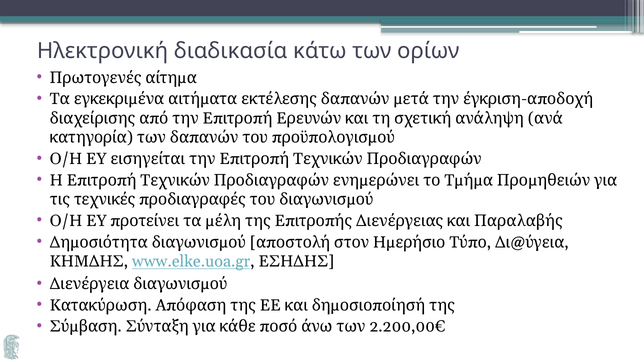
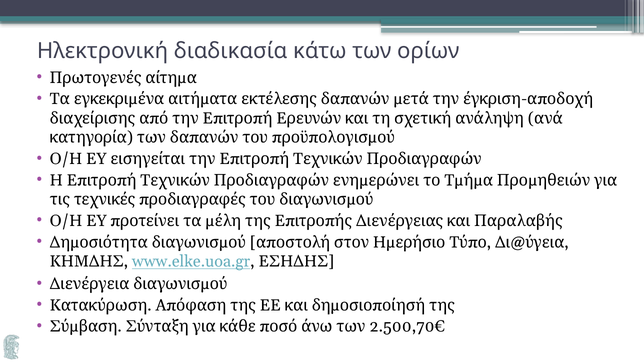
2.200,00€: 2.200,00€ -> 2.500,70€
